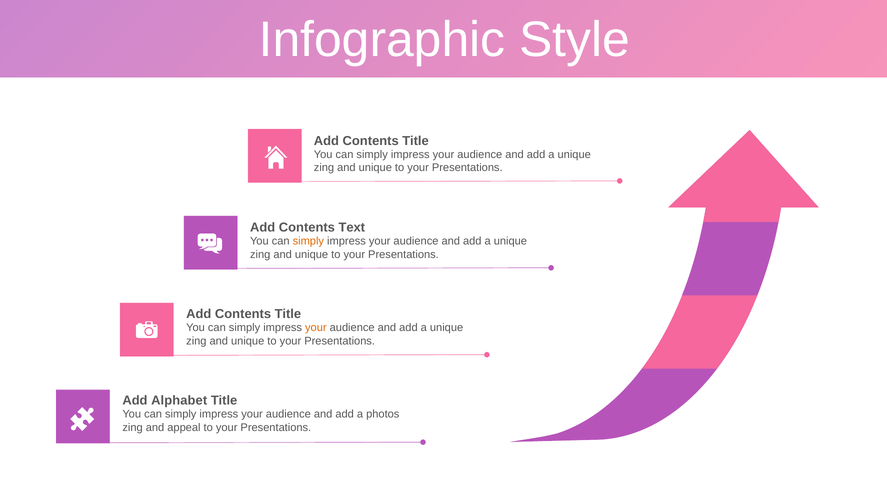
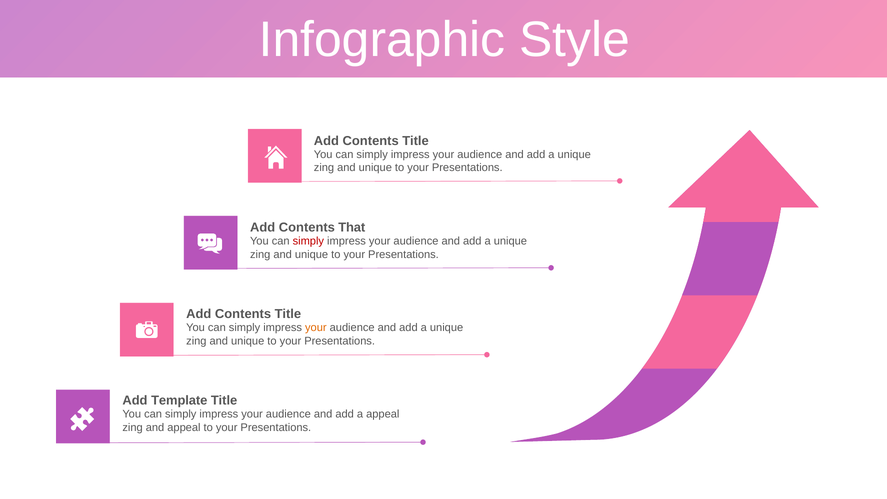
Text: Text -> That
simply at (308, 241) colour: orange -> red
Alphabet: Alphabet -> Template
a photos: photos -> appeal
